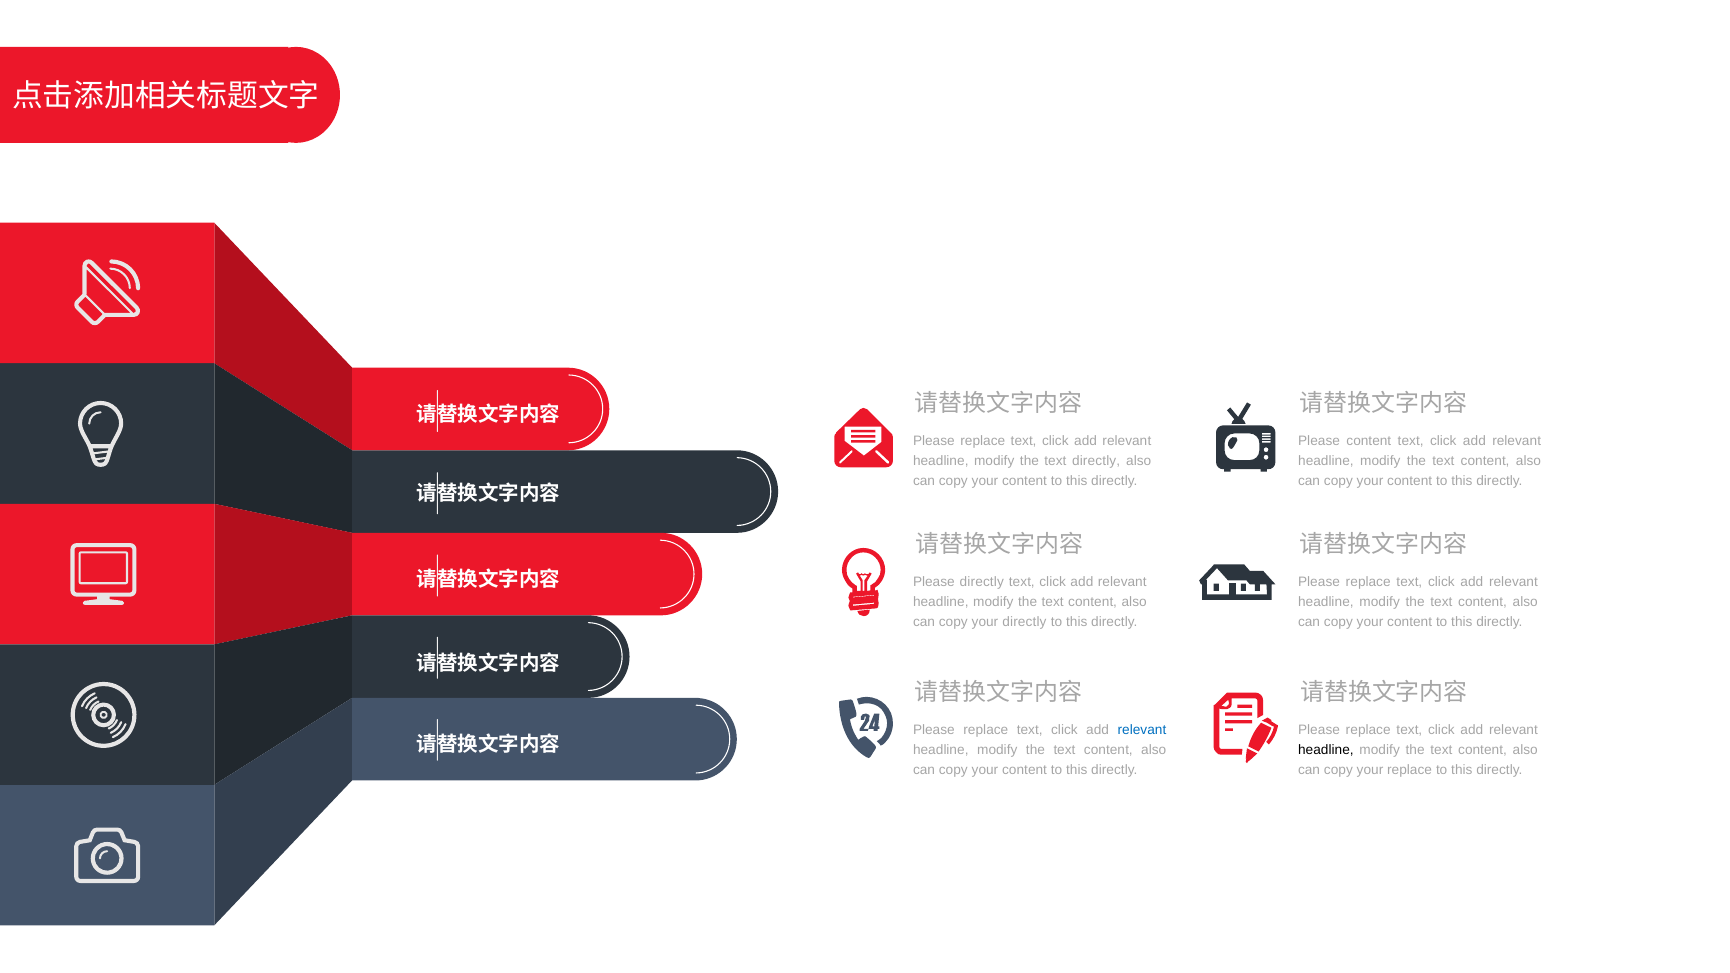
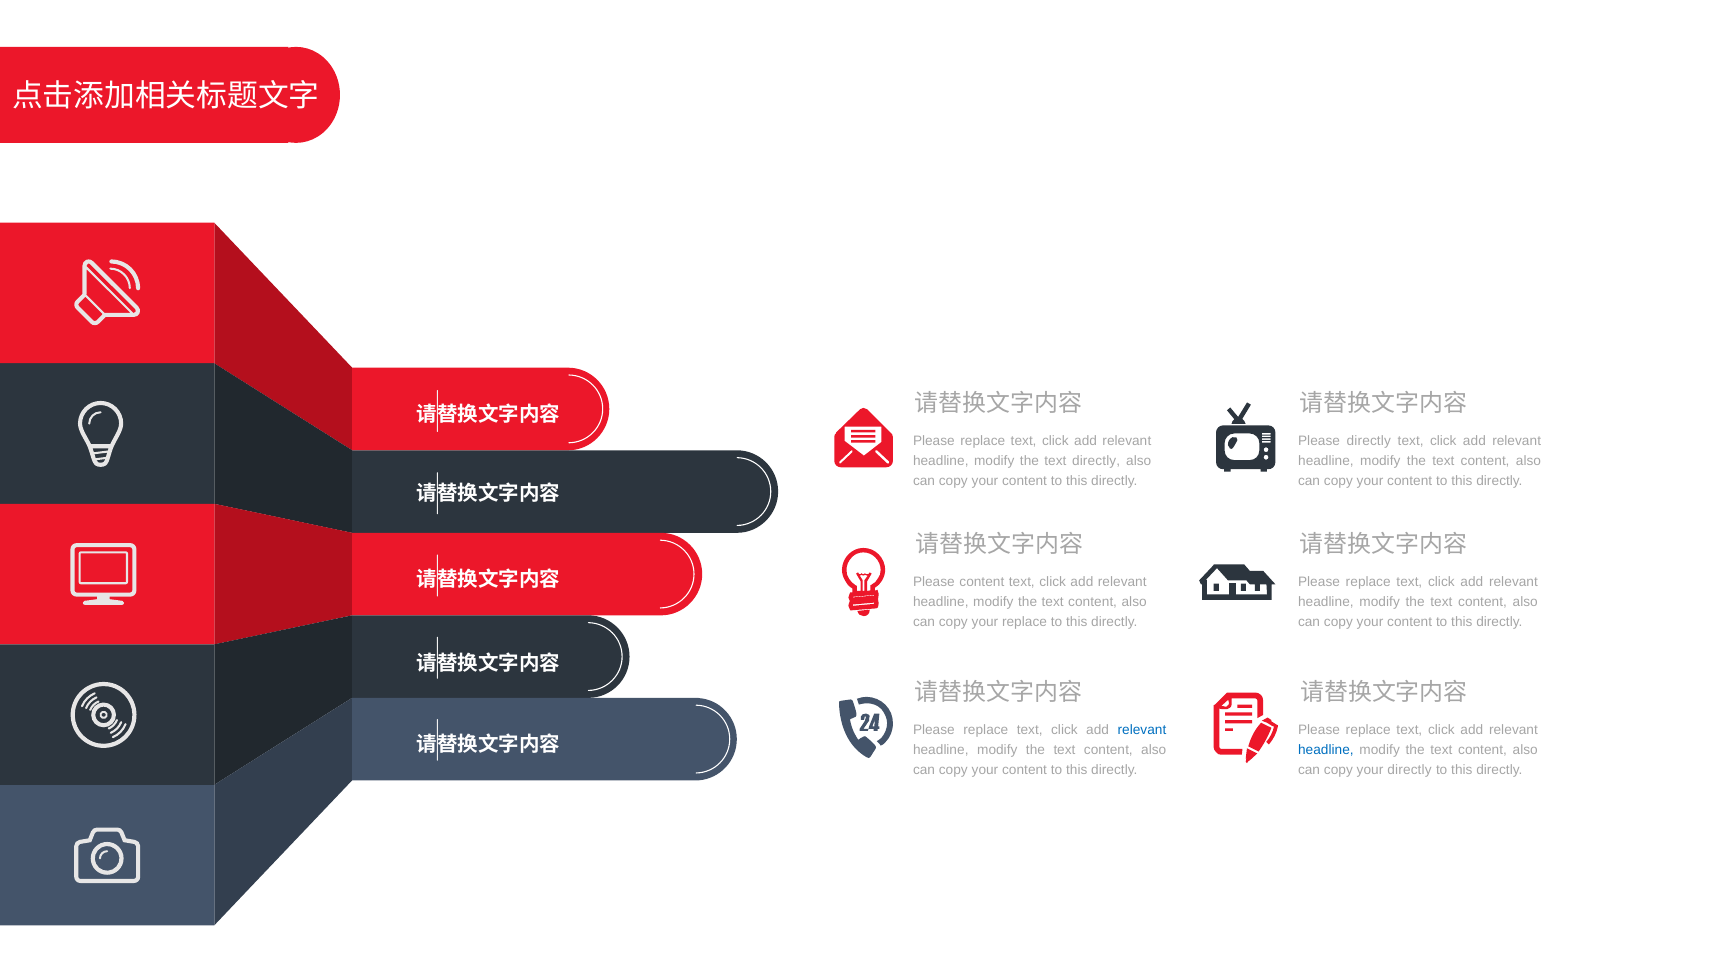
Please content: content -> directly
Please directly: directly -> content
your directly: directly -> replace
headline at (1326, 750) colour: black -> blue
your replace: replace -> directly
